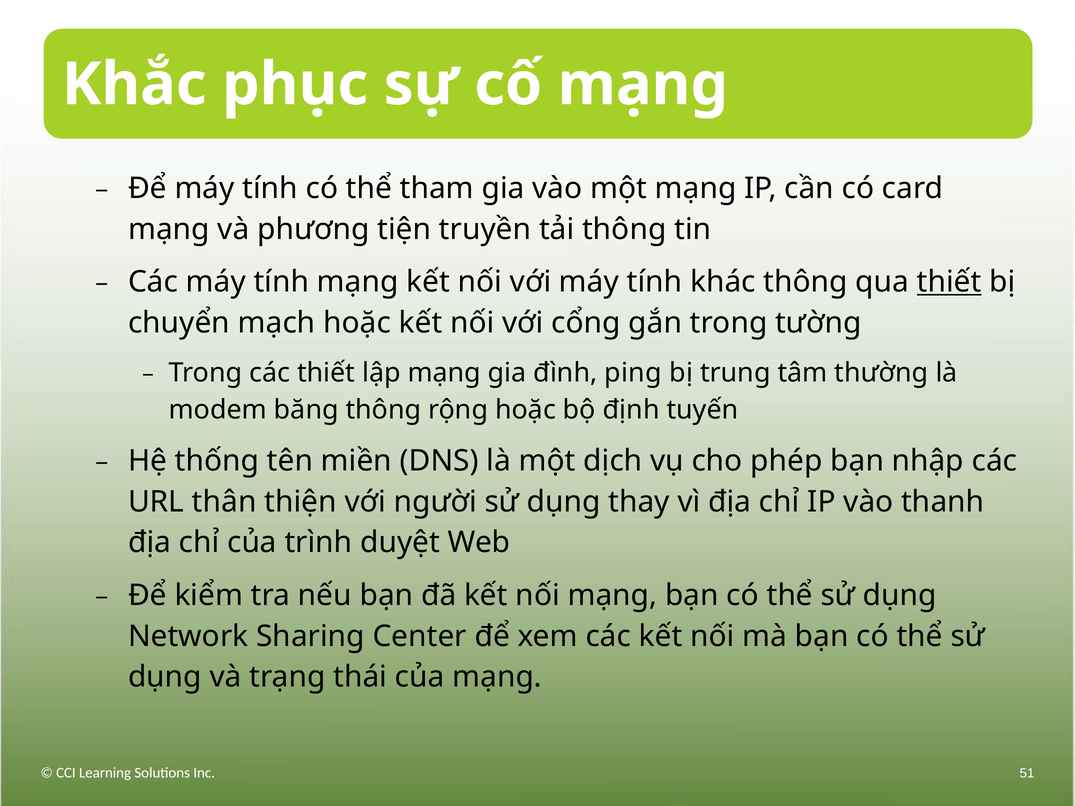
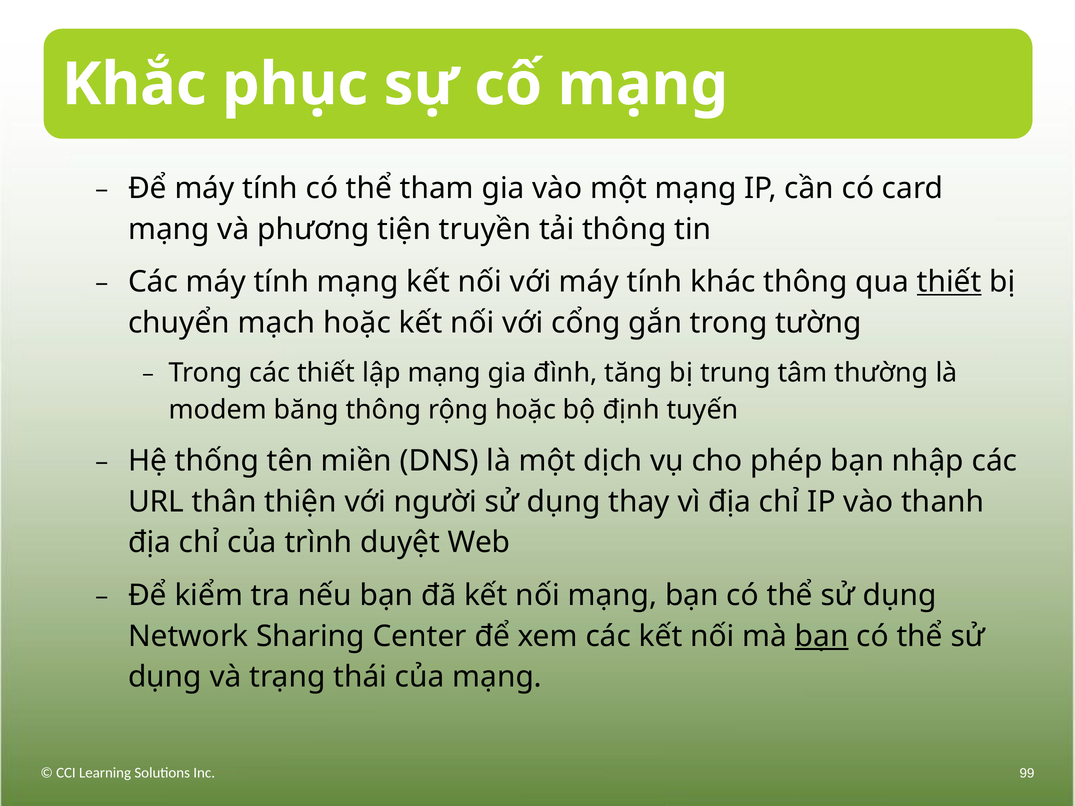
ping: ping -> tăng
bạn at (822, 636) underline: none -> present
51: 51 -> 99
